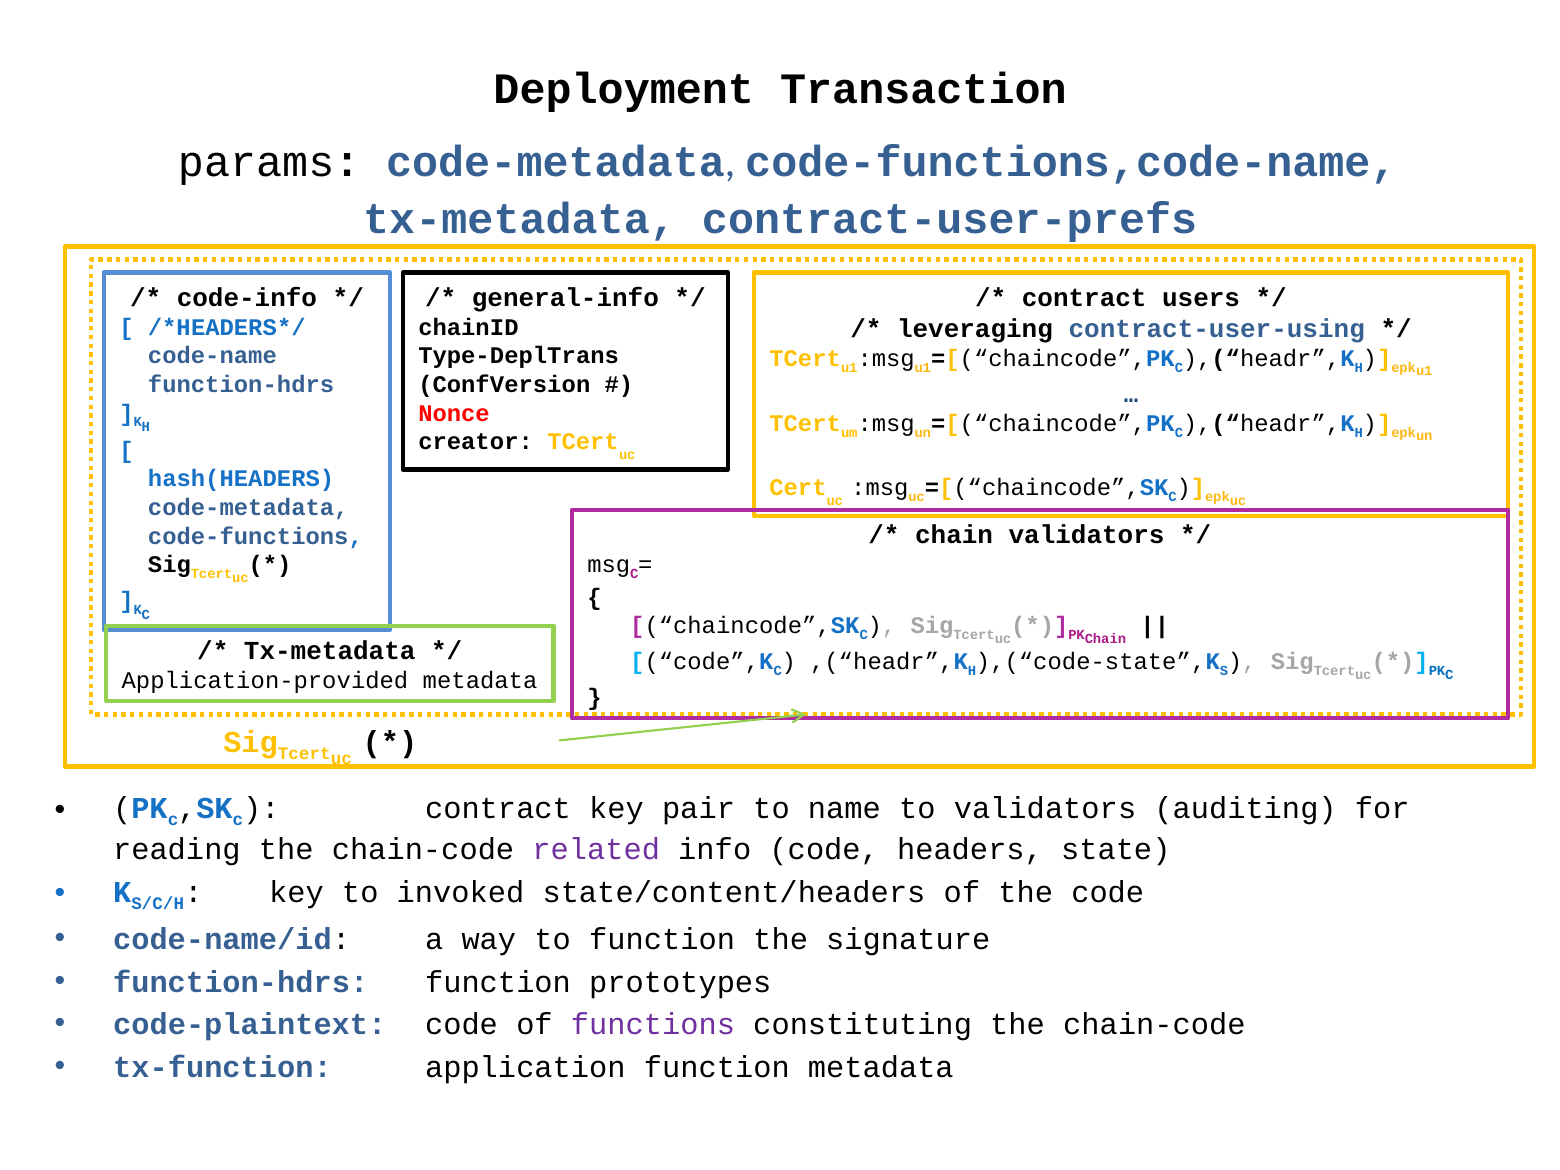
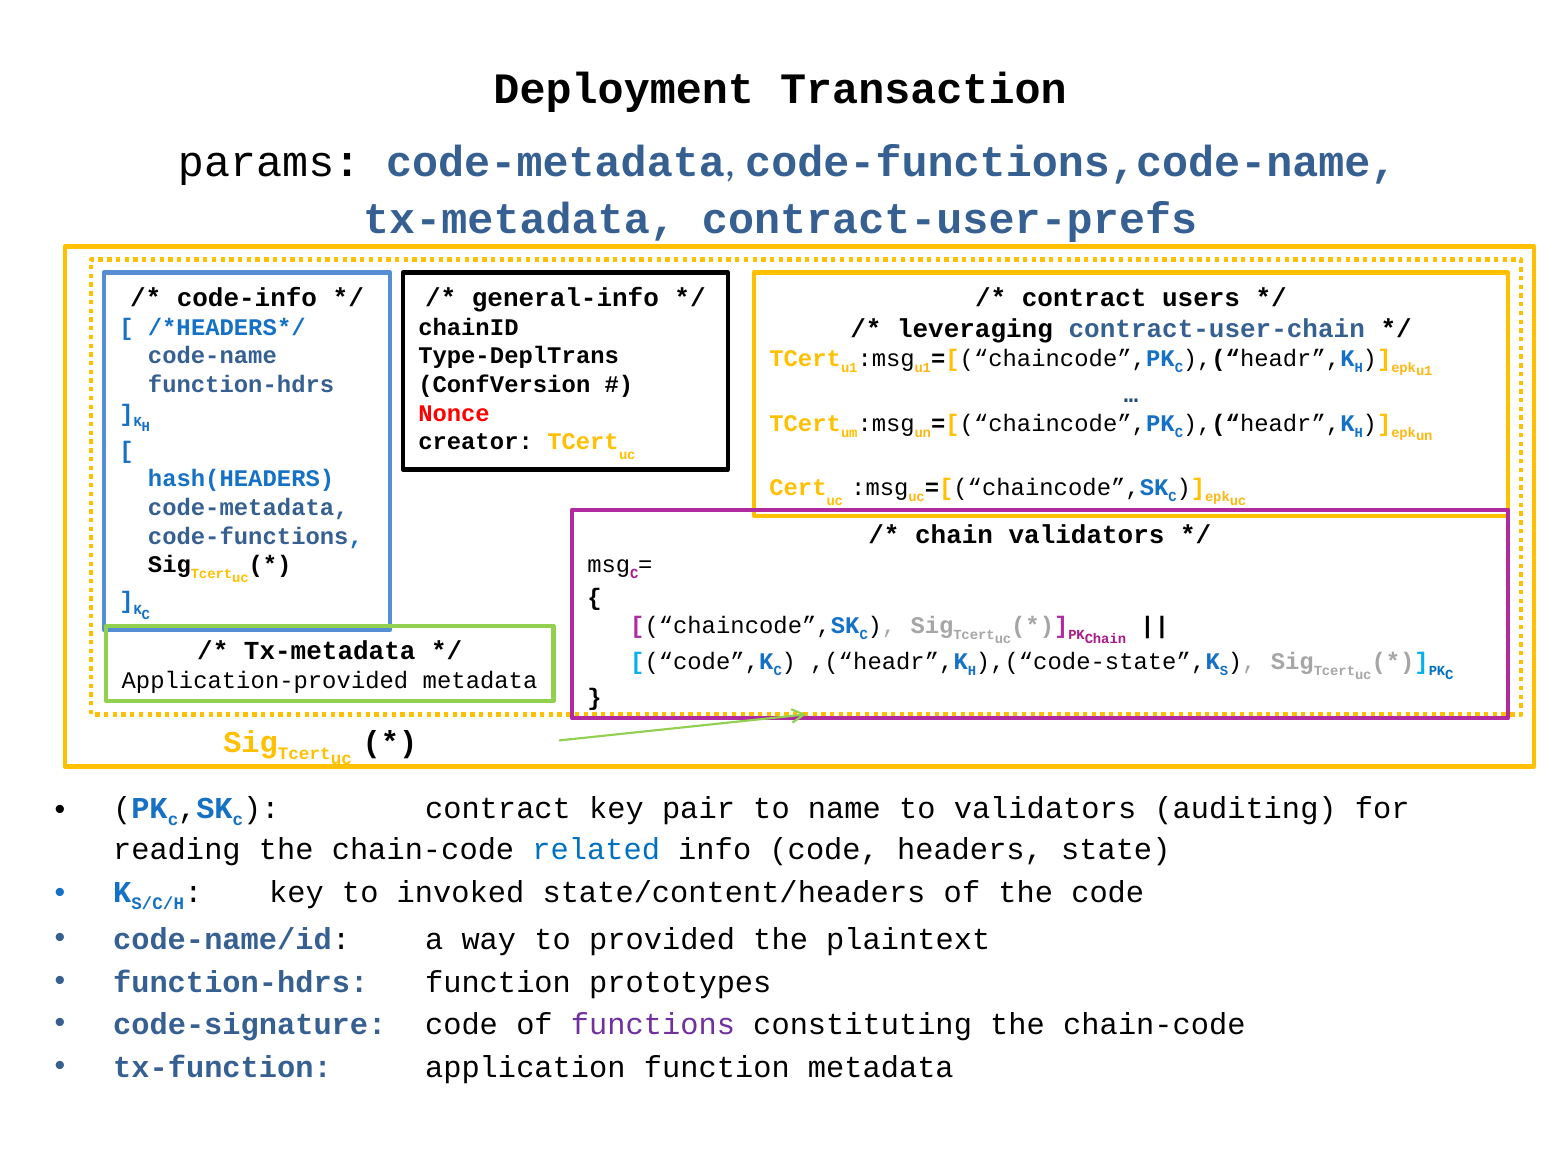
contract-user-using: contract-user-using -> contract-user-chain
related colour: purple -> blue
to function: function -> provided
signature: signature -> plaintext
code-plaintext: code-plaintext -> code-signature
